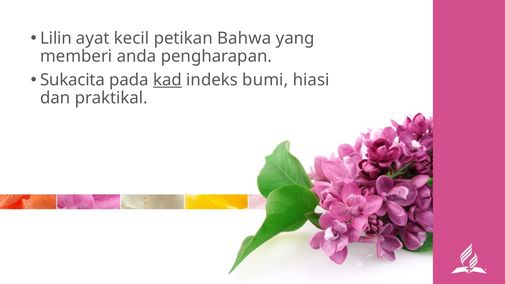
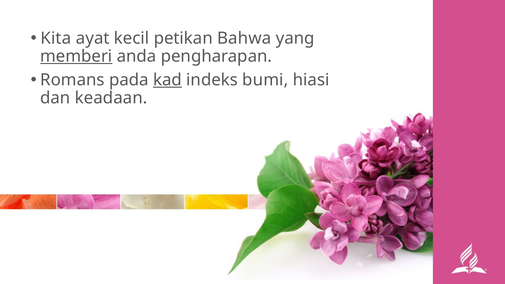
Lilin: Lilin -> Kita
memberi underline: none -> present
Sukacita: Sukacita -> Romans
praktikal: praktikal -> keadaan
